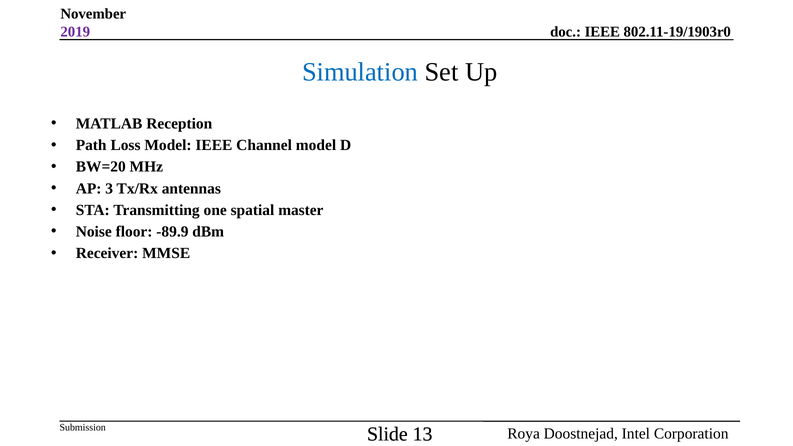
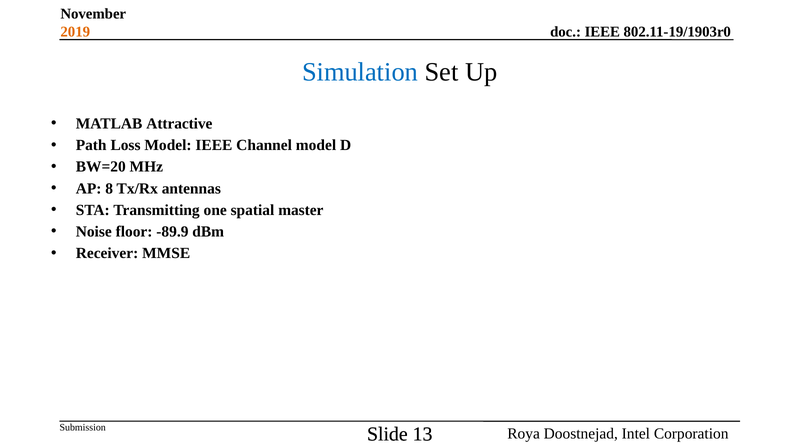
2019 colour: purple -> orange
Reception: Reception -> Attractive
3: 3 -> 8
